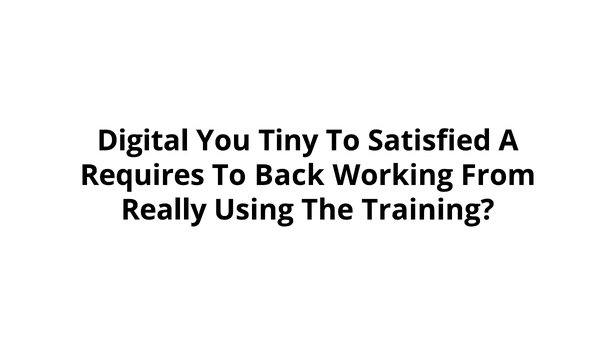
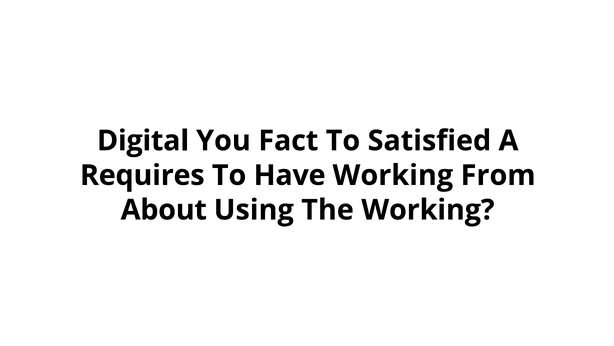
Tiny: Tiny -> Fact
Back: Back -> Have
Really: Really -> About
The Training: Training -> Working
